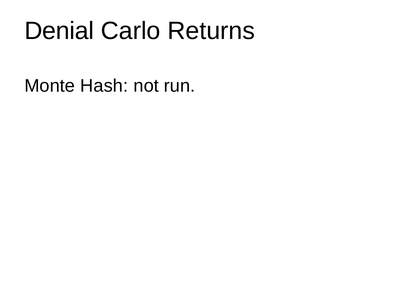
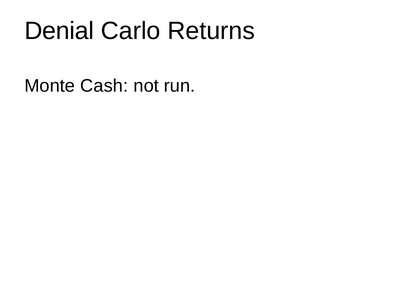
Hash: Hash -> Cash
